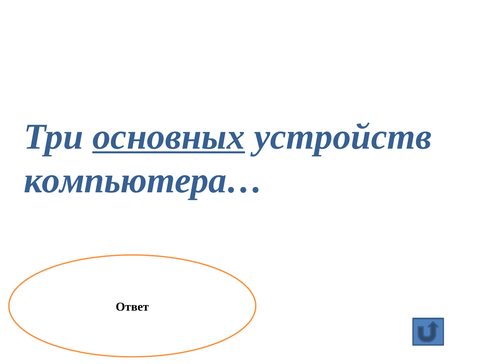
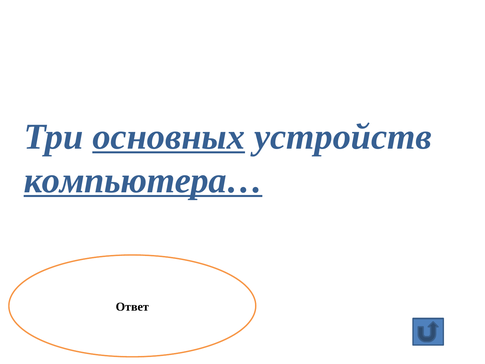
компьютера… underline: none -> present
